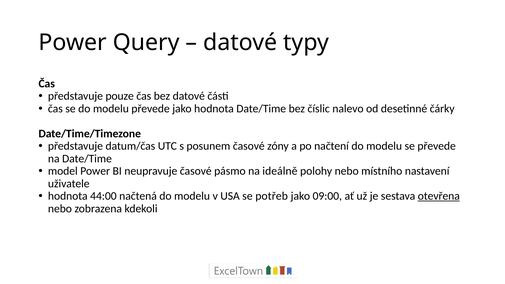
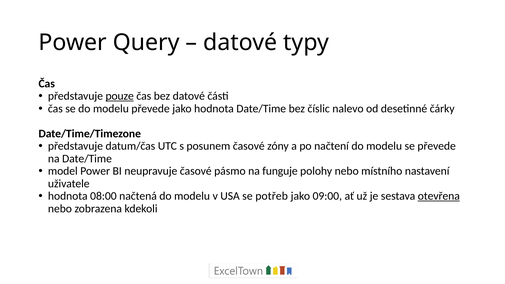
pouze underline: none -> present
ideálně: ideálně -> funguje
44:00: 44:00 -> 08:00
